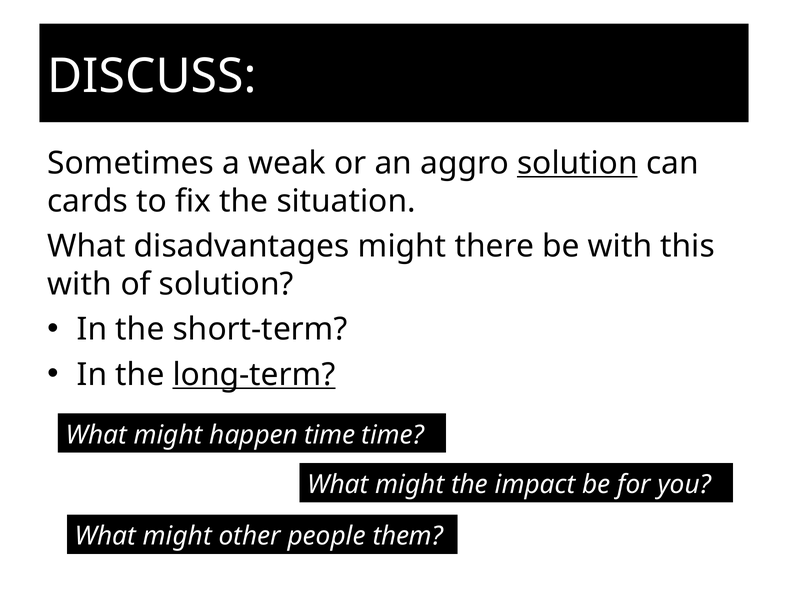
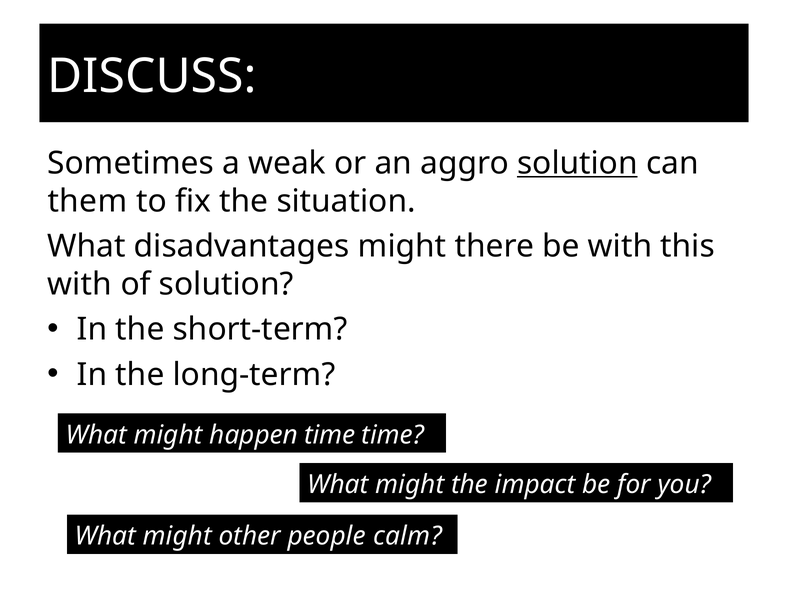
cards: cards -> them
long-term underline: present -> none
them: them -> calm
